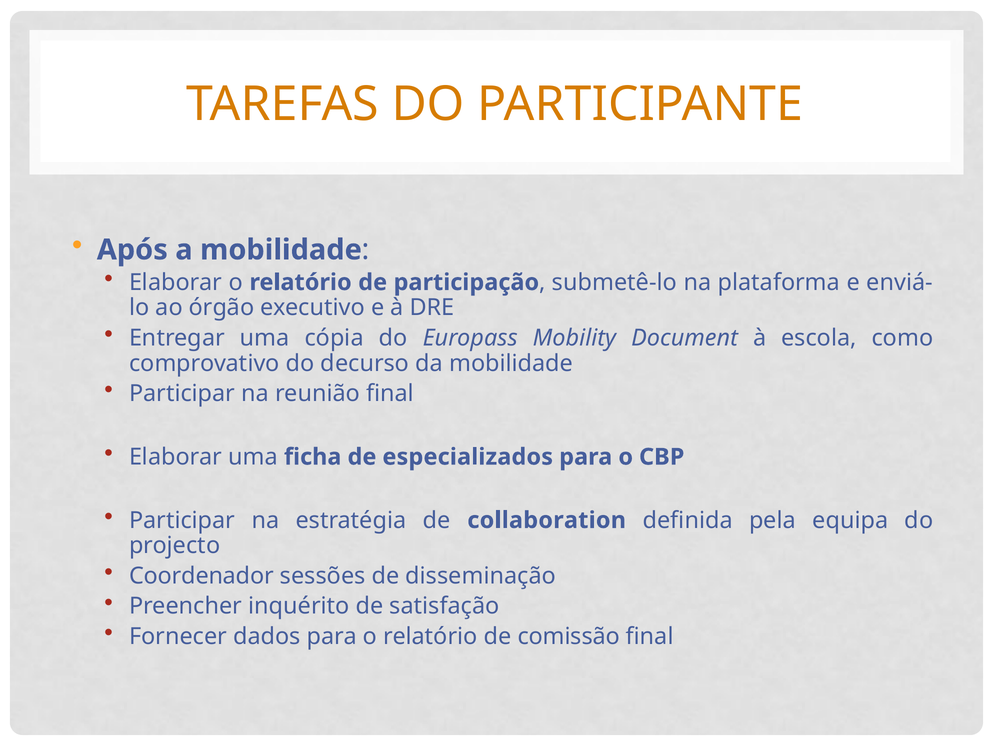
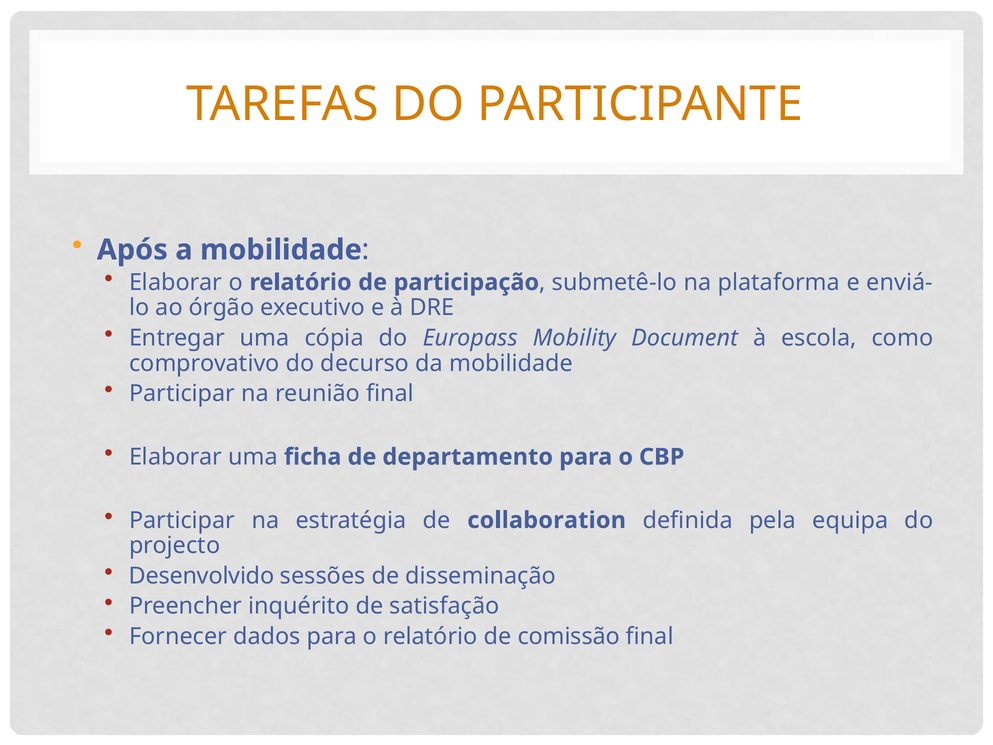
especializados: especializados -> departamento
Coordenador: Coordenador -> Desenvolvido
